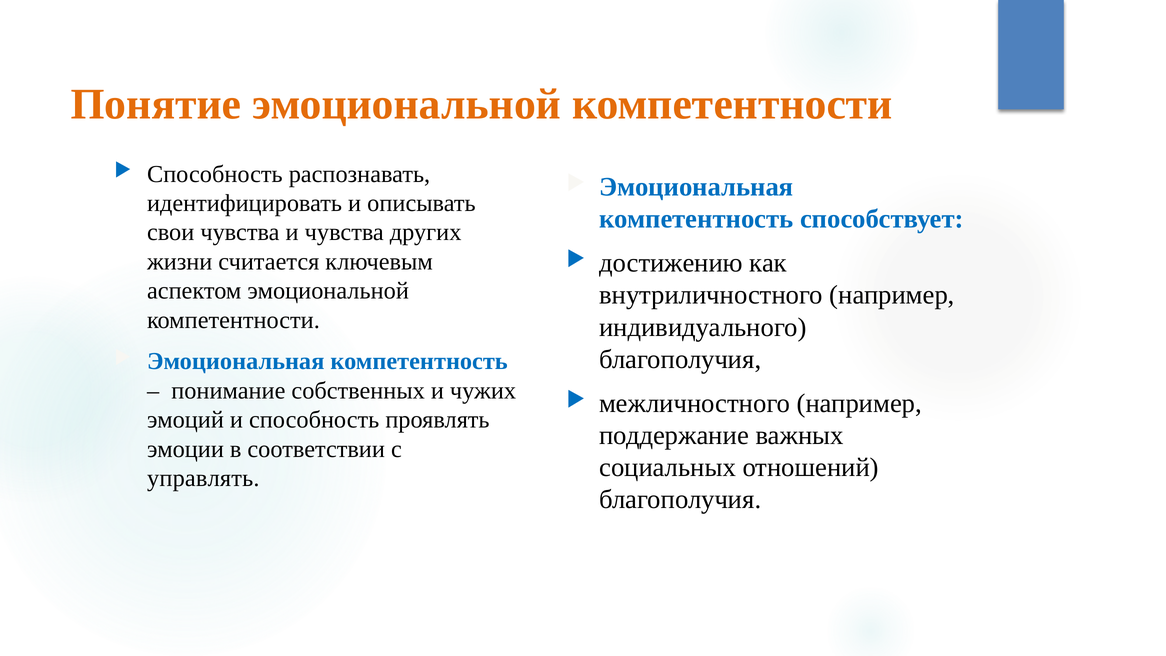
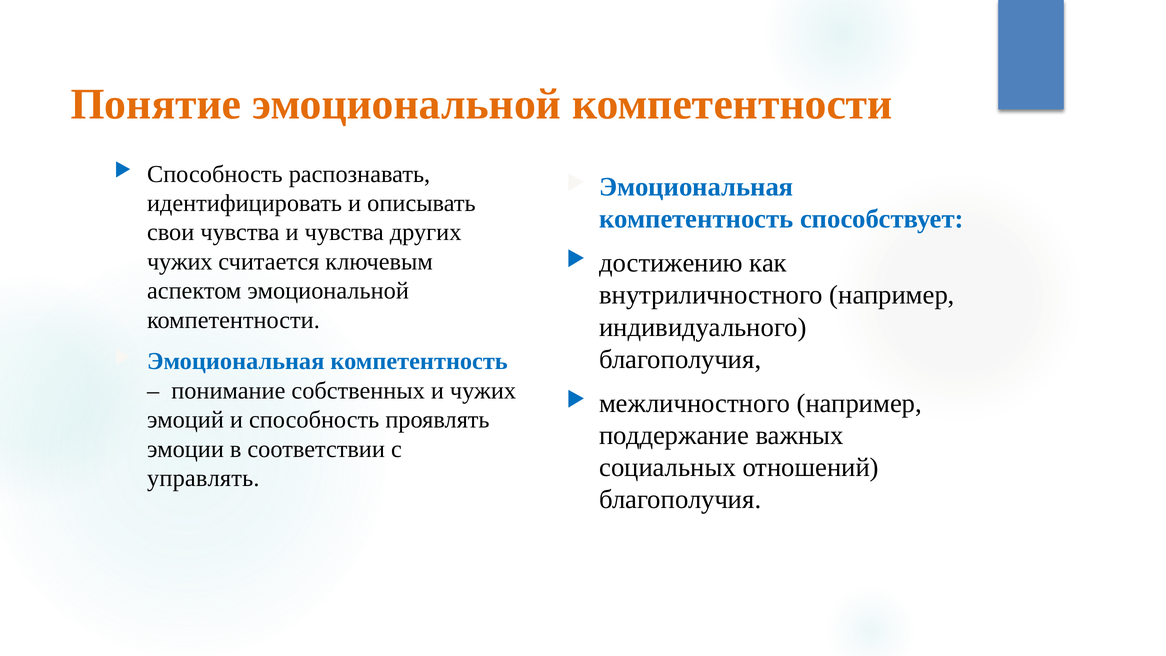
жизни at (180, 262): жизни -> чужих
